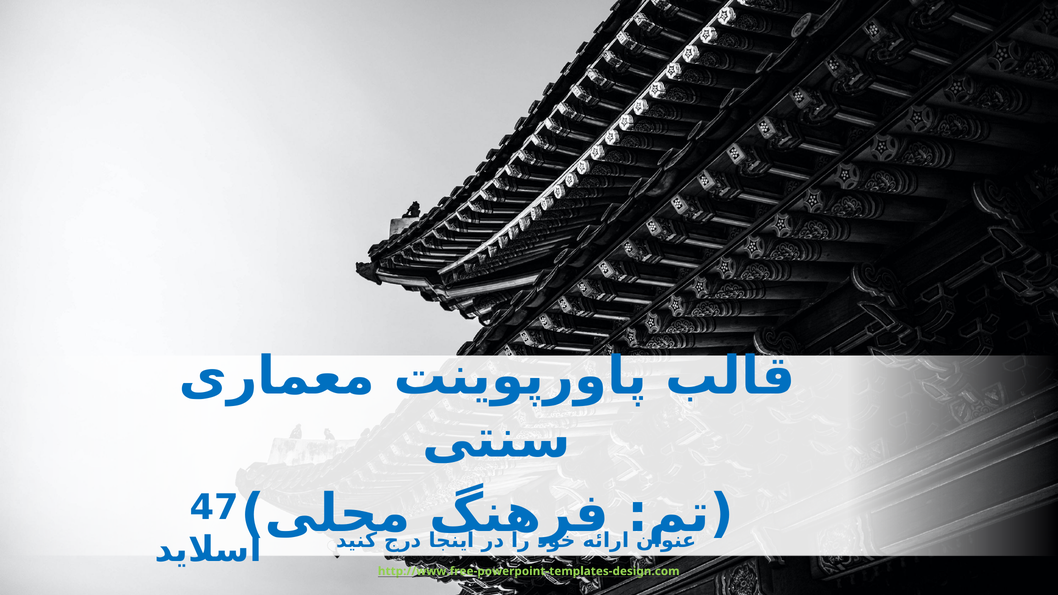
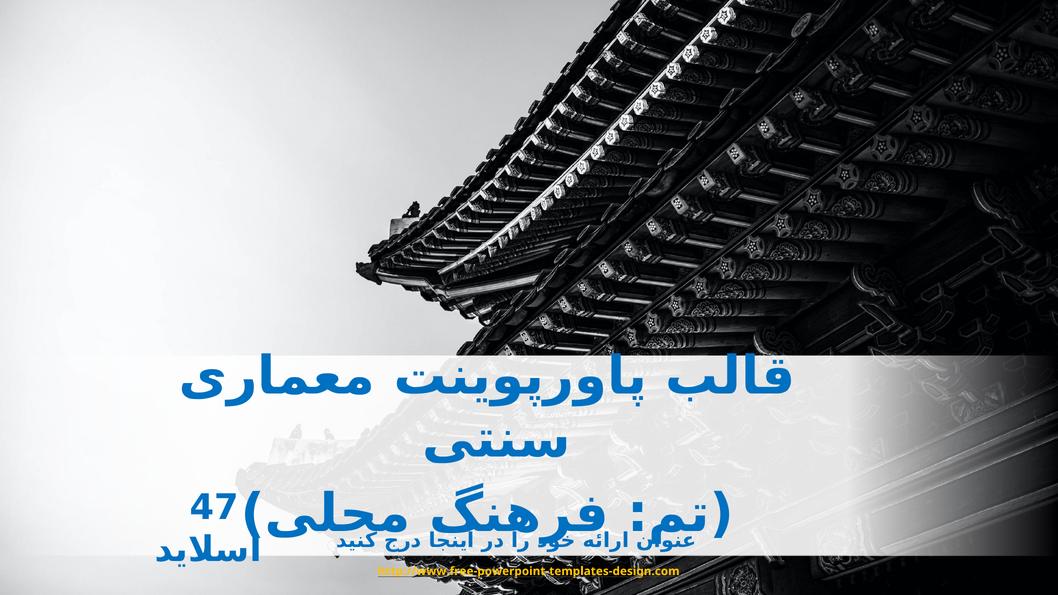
http://www.free-powerpoint-templates-design.com colour: light green -> yellow
